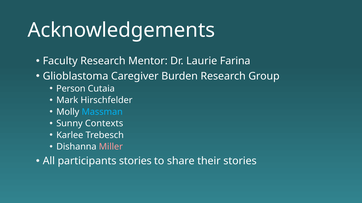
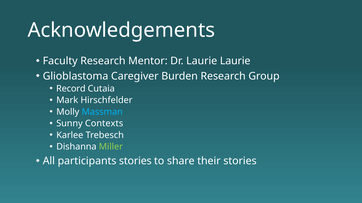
Laurie Farina: Farina -> Laurie
Person: Person -> Record
Miller colour: pink -> light green
